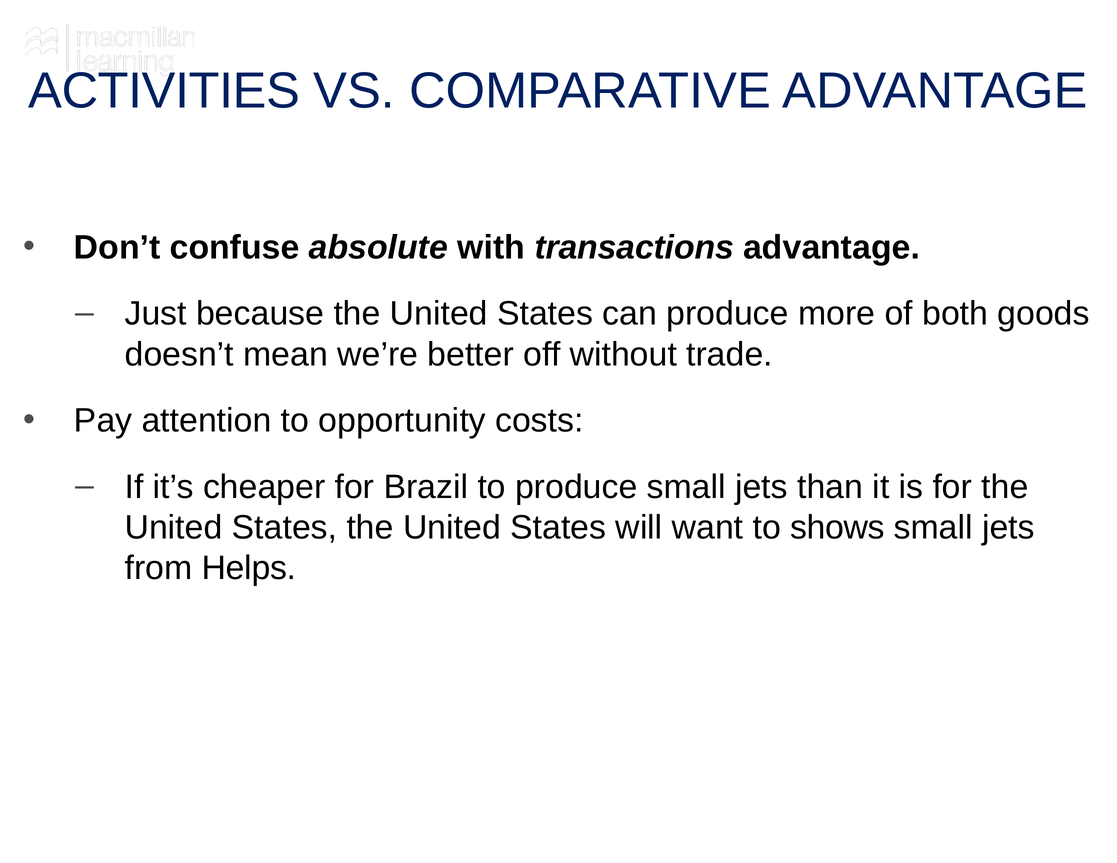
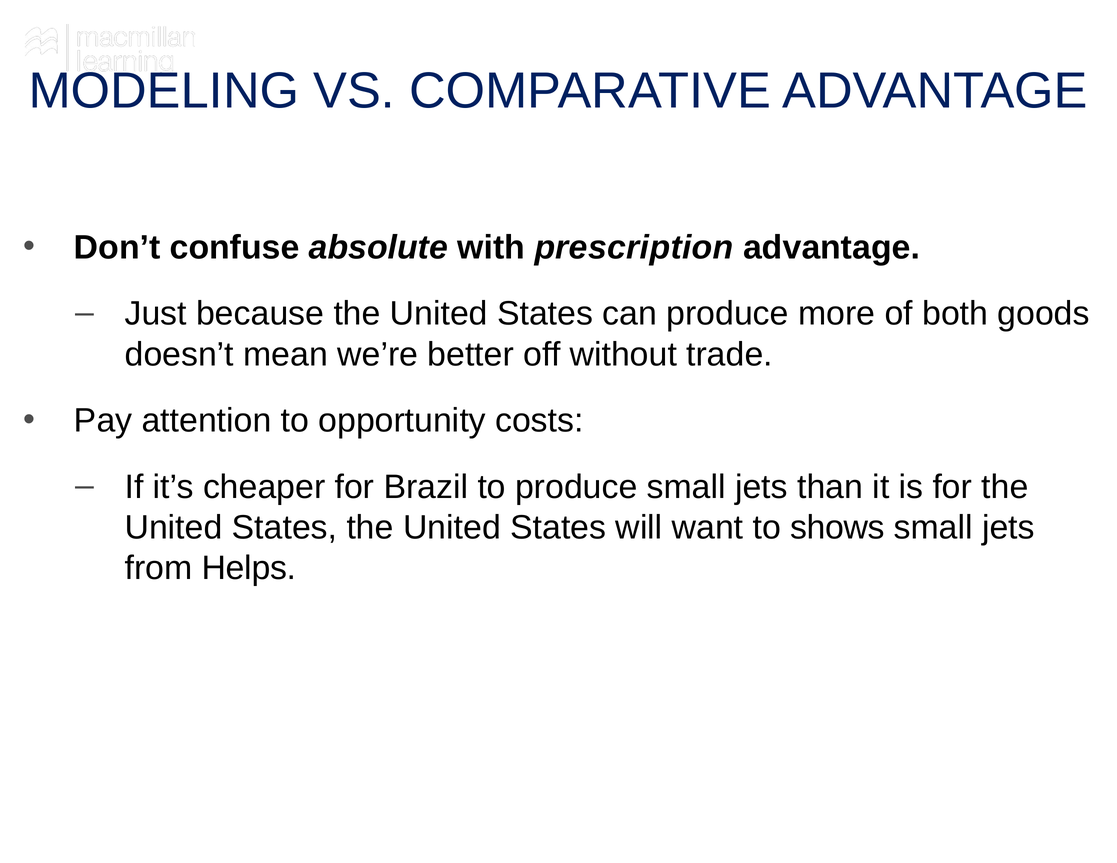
ACTIVITIES: ACTIVITIES -> MODELING
transactions: transactions -> prescription
